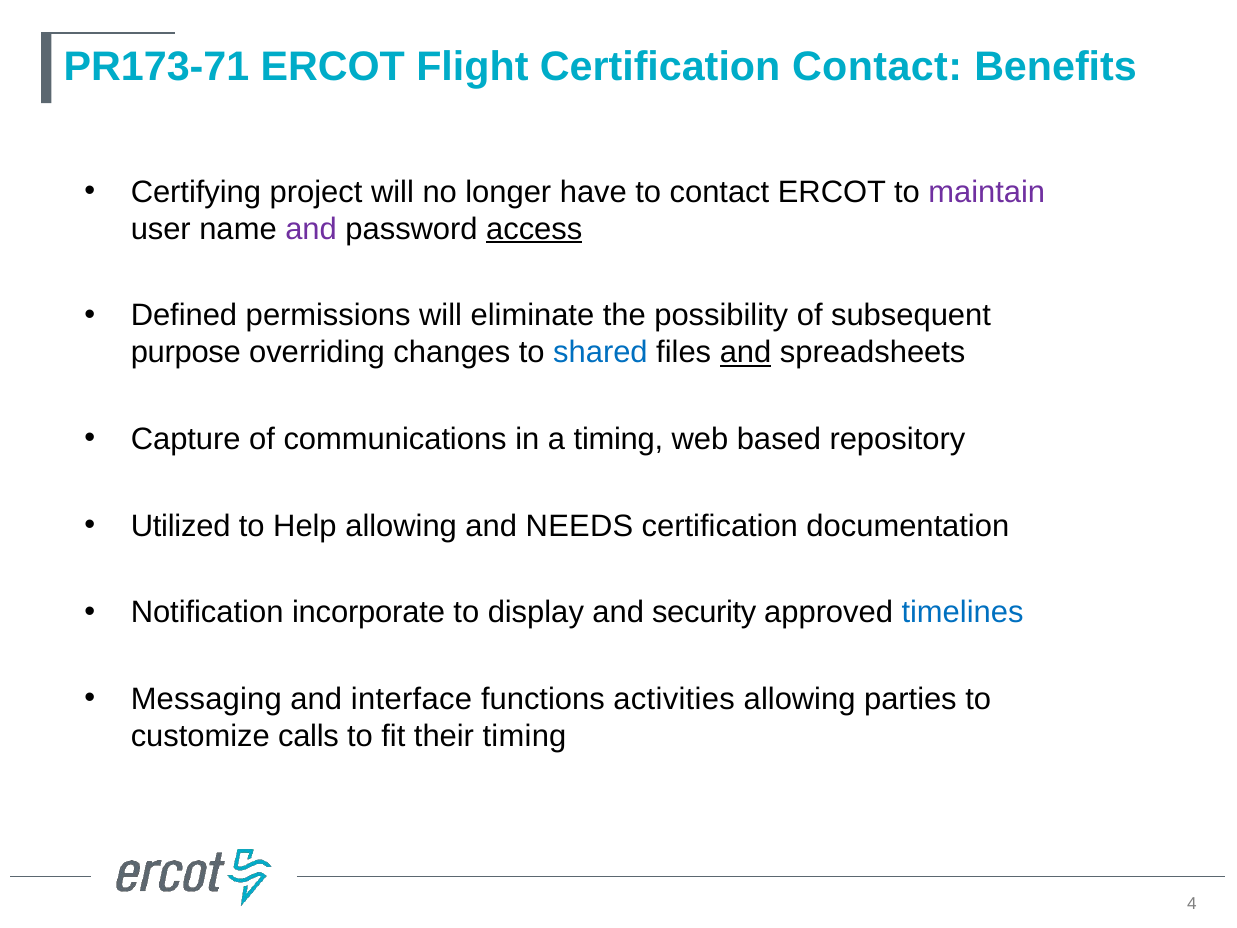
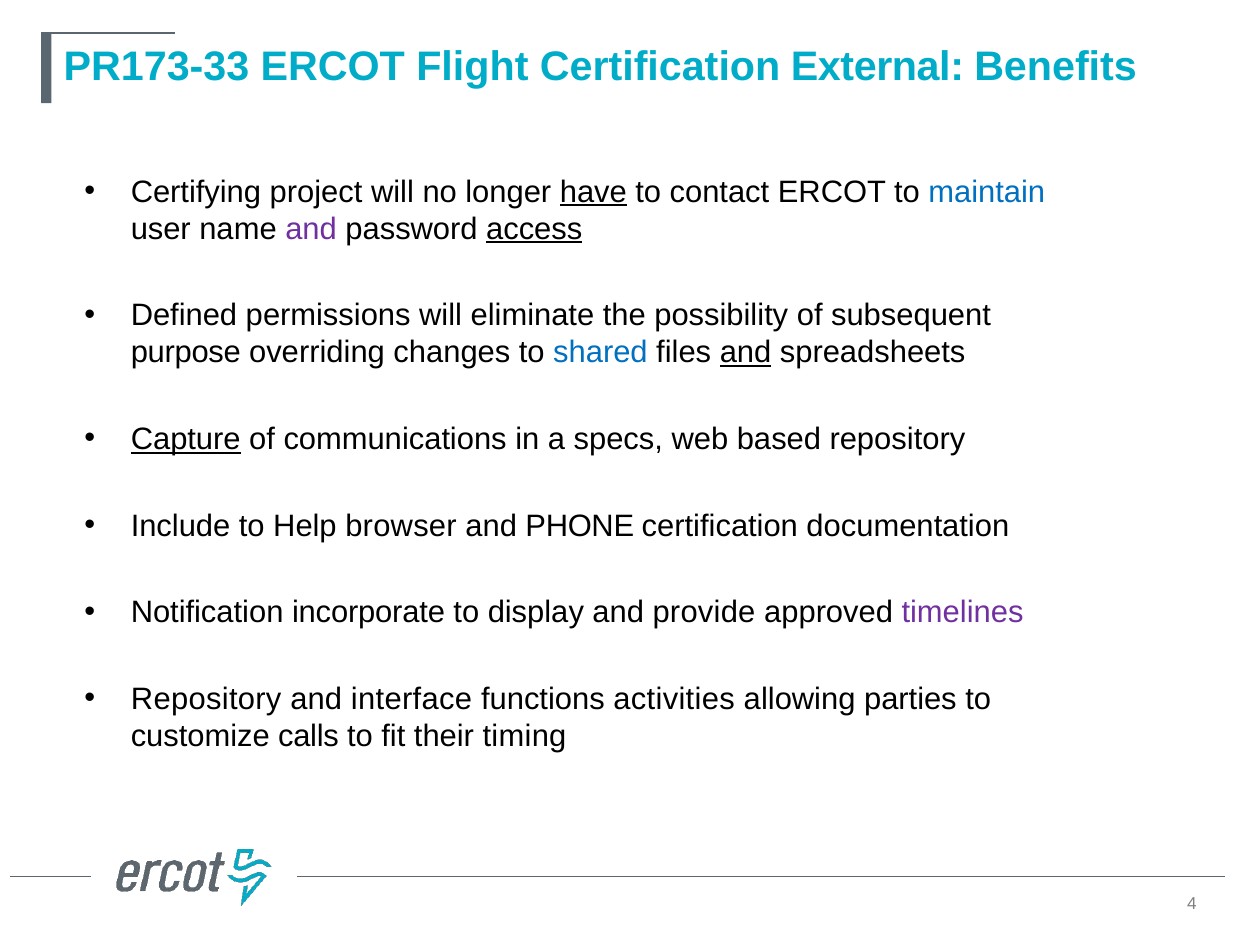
PR173-71: PR173-71 -> PR173-33
Certification Contact: Contact -> External
have underline: none -> present
maintain colour: purple -> blue
Capture underline: none -> present
a timing: timing -> specs
Utilized: Utilized -> Include
Help allowing: allowing -> browser
NEEDS: NEEDS -> PHONE
security: security -> provide
timelines colour: blue -> purple
Messaging at (206, 699): Messaging -> Repository
